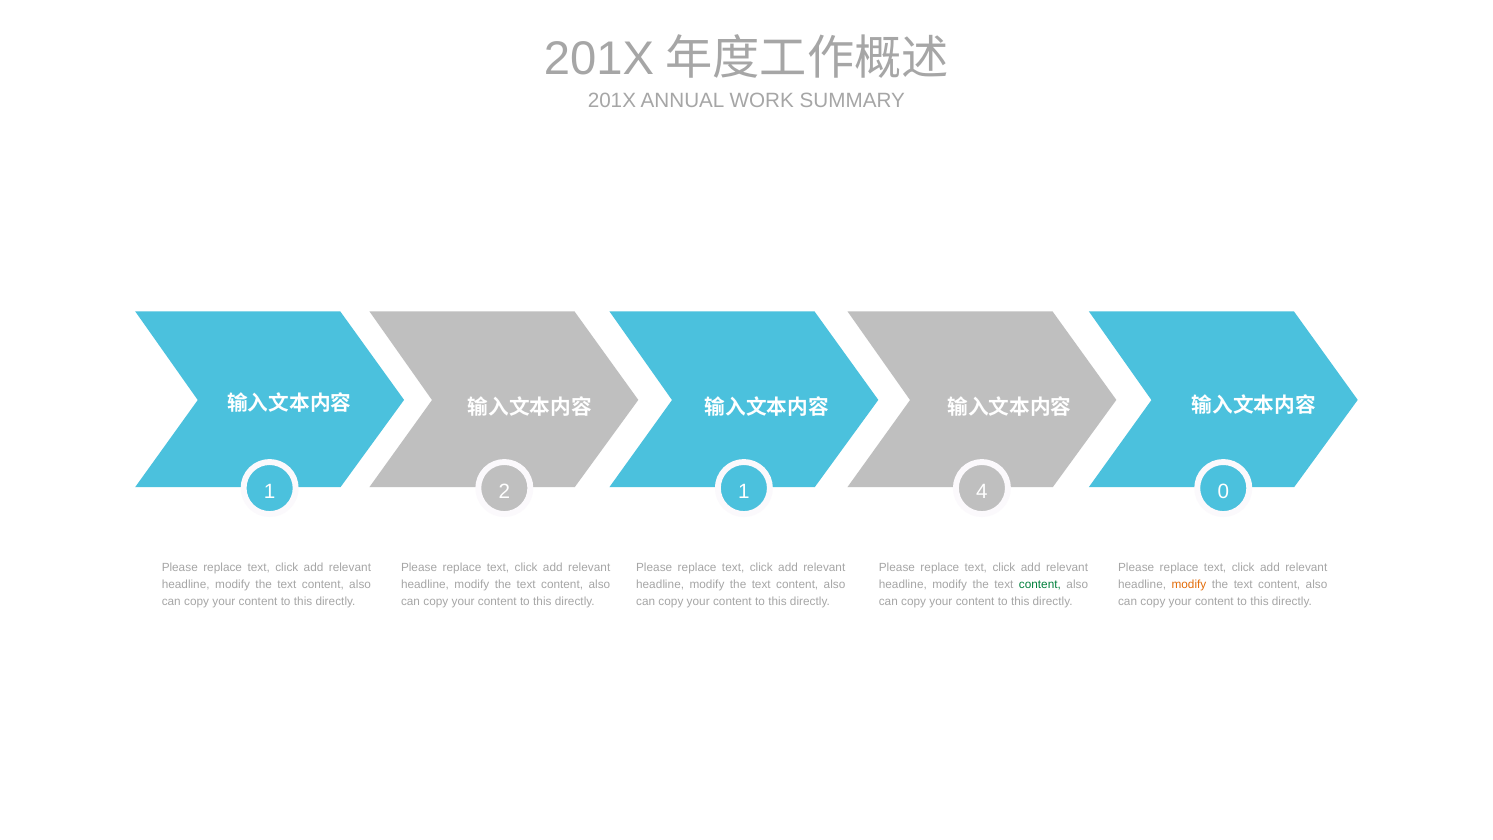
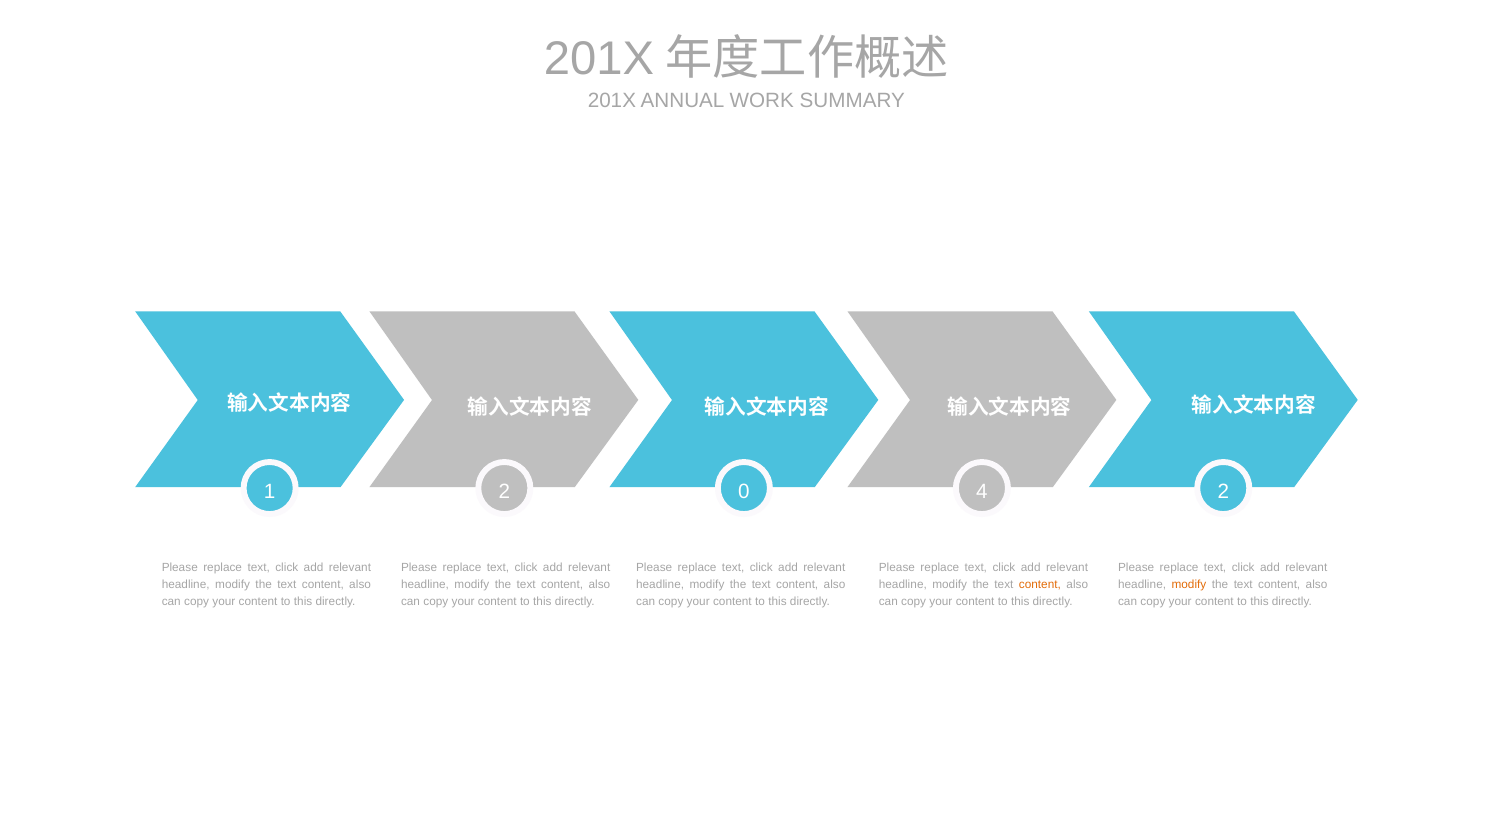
2 1: 1 -> 0
4 0: 0 -> 2
content at (1040, 584) colour: green -> orange
